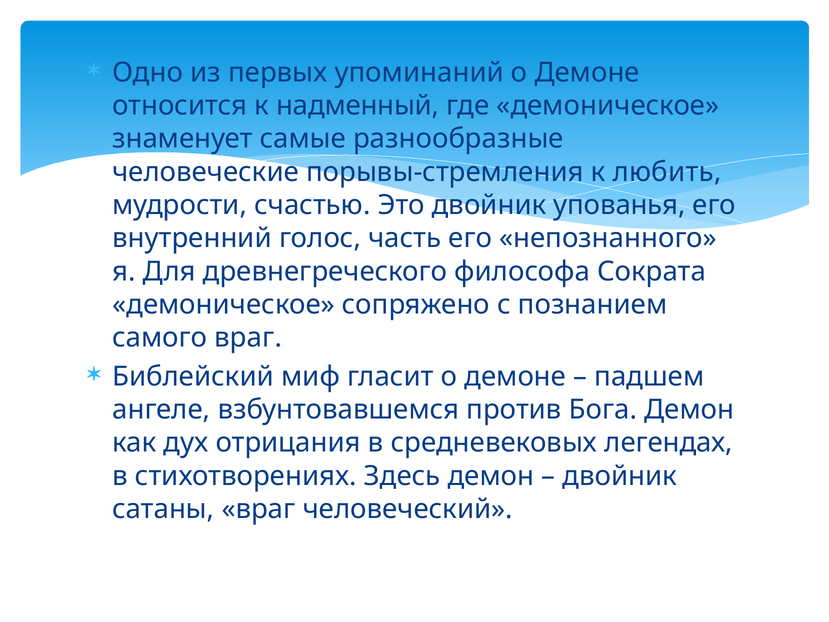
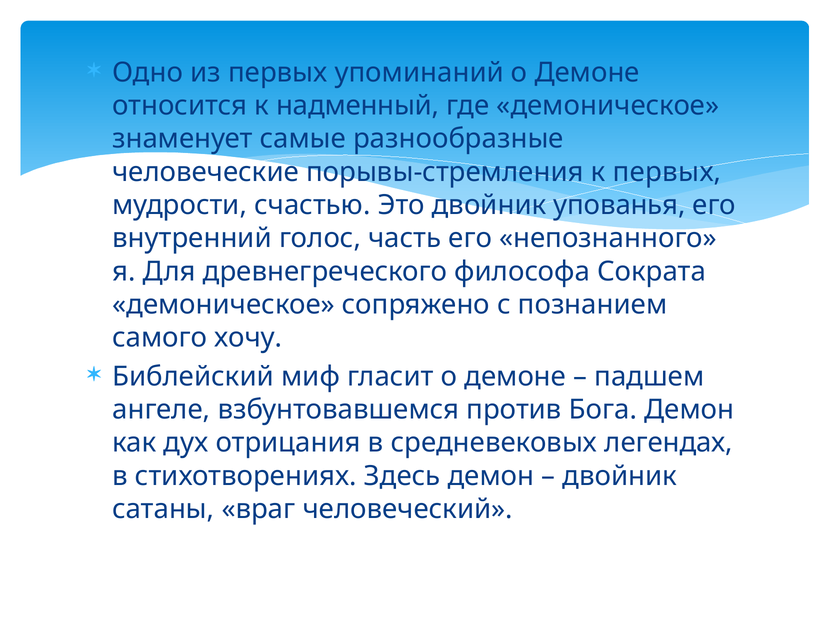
к любить: любить -> первых
самого враг: враг -> хочу
